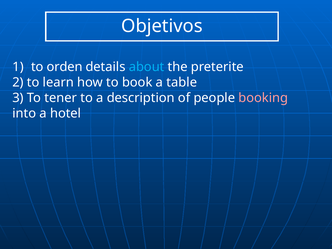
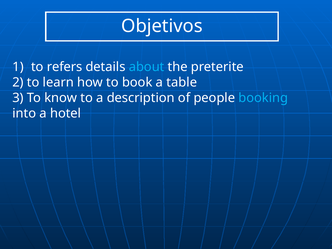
orden: orden -> refers
tener: tener -> know
booking colour: pink -> light blue
